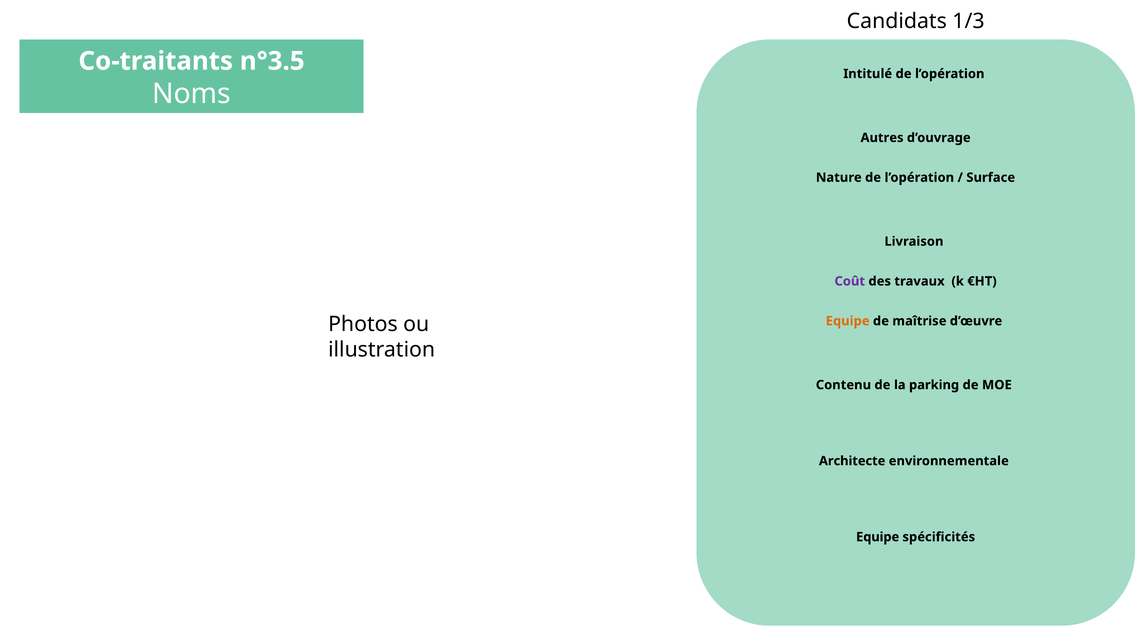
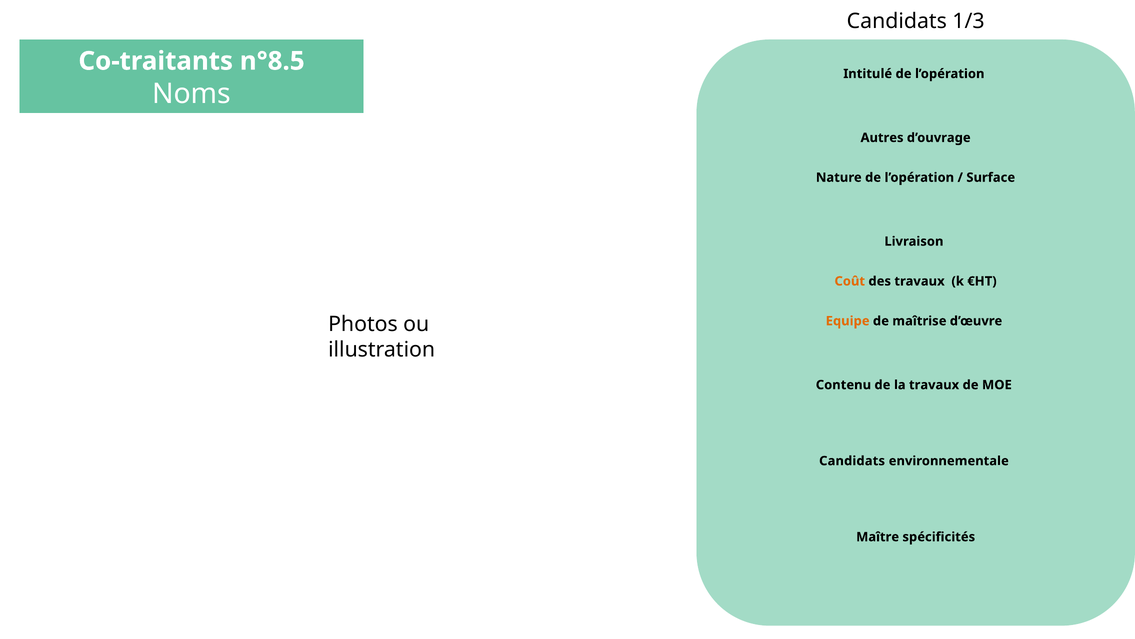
n°3.5: n°3.5 -> n°8.5
Coût colour: purple -> orange
la parking: parking -> travaux
Architecte at (852, 461): Architecte -> Candidats
Equipe at (878, 536): Equipe -> Maître
